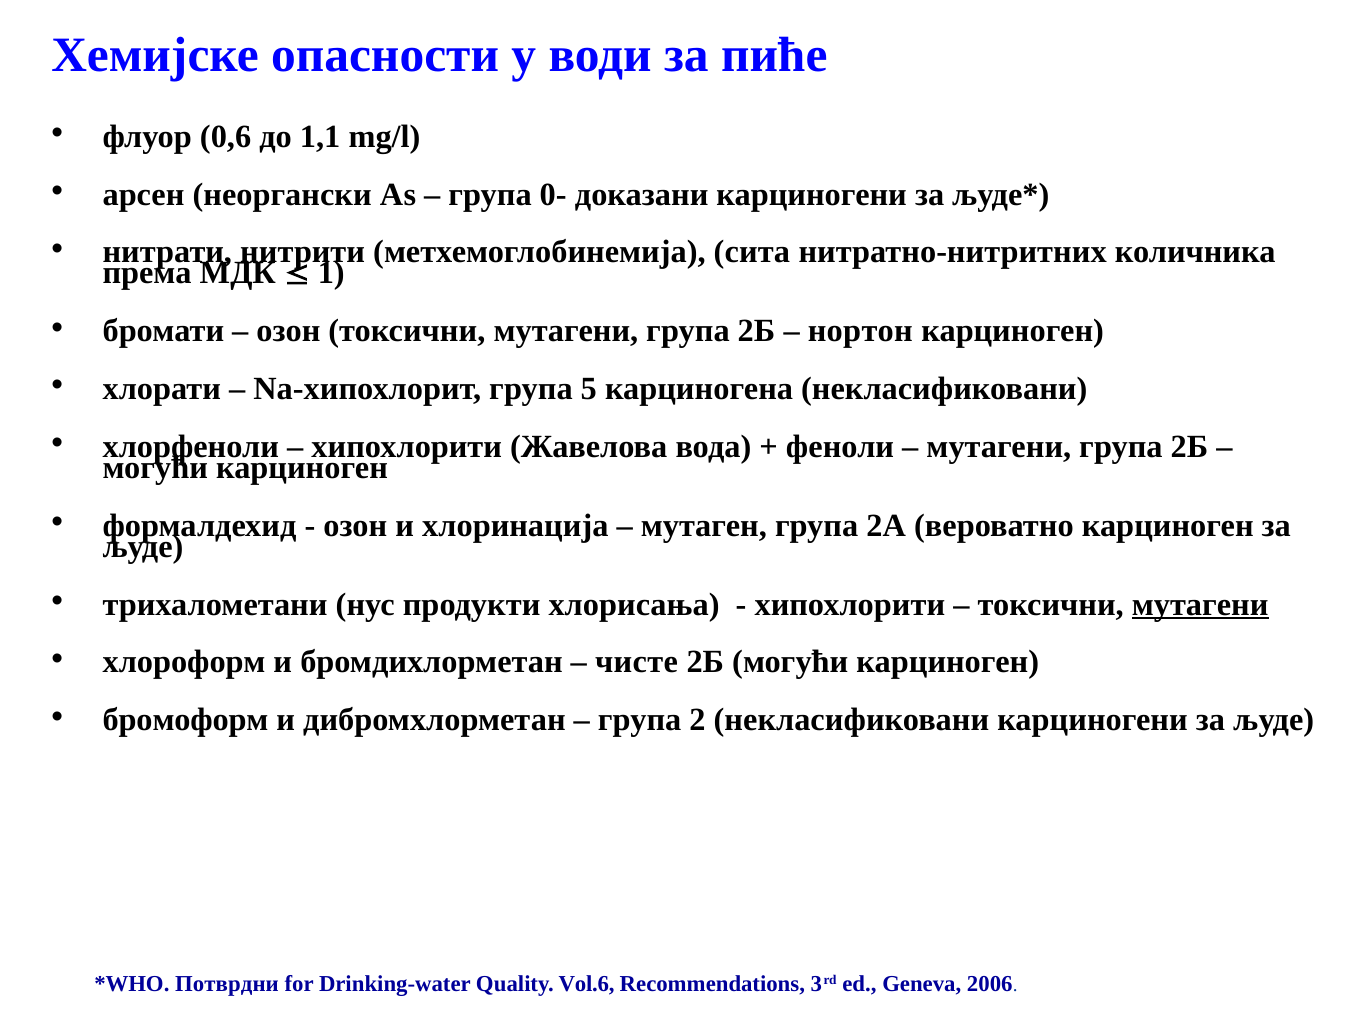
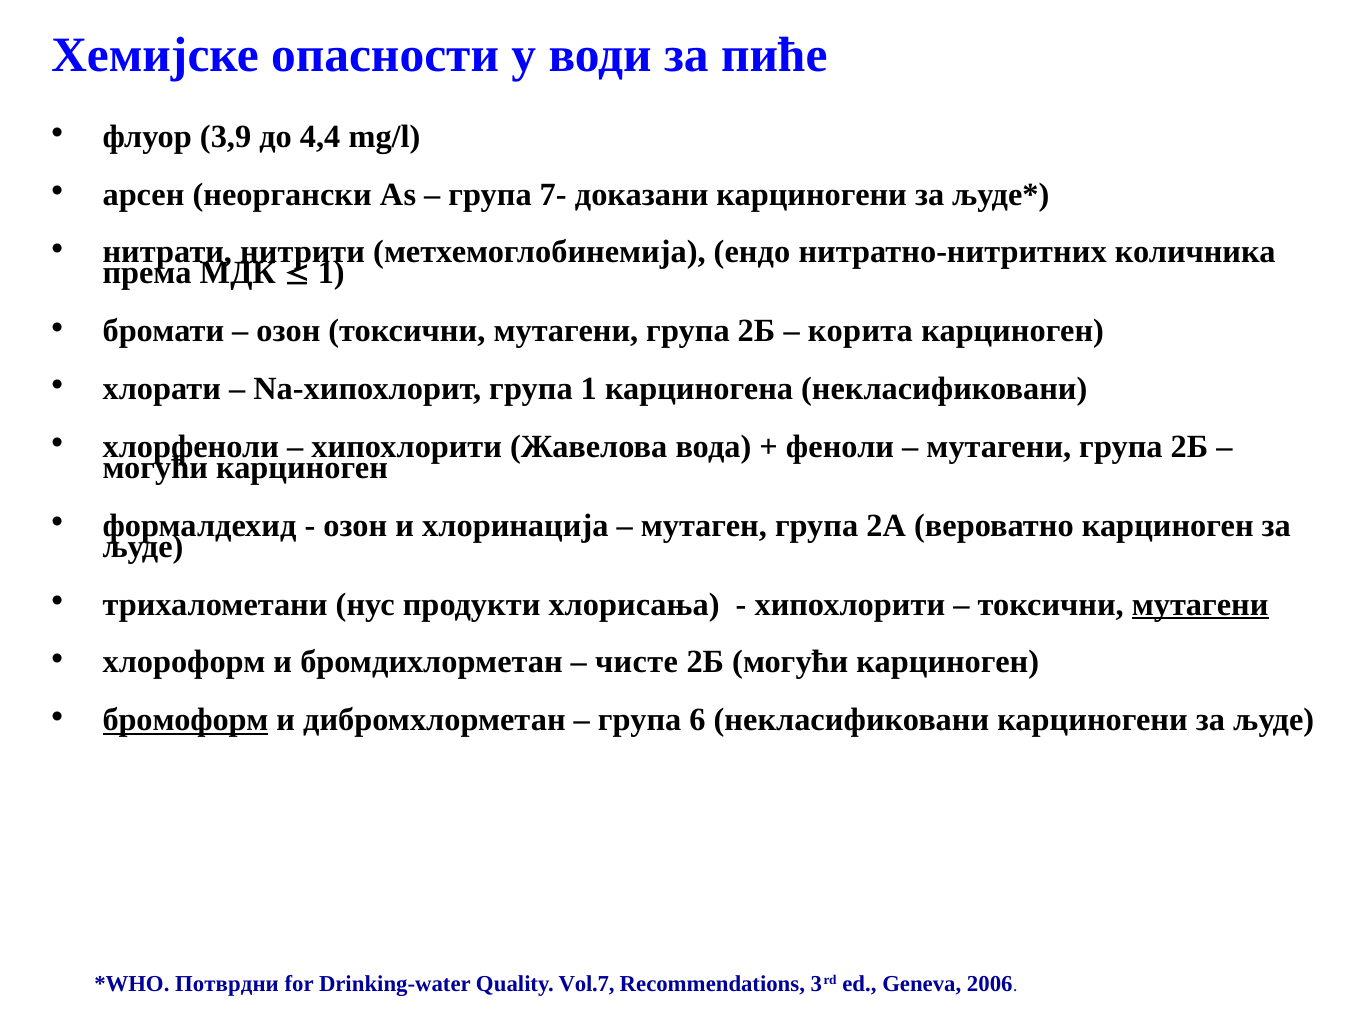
0,6: 0,6 -> 3,9
1,1: 1,1 -> 4,4
0-: 0- -> 7-
сита: сита -> ендо
нортон: нортон -> корита
група 5: 5 -> 1
бромоформ underline: none -> present
2: 2 -> 6
Vol.6: Vol.6 -> Vol.7
